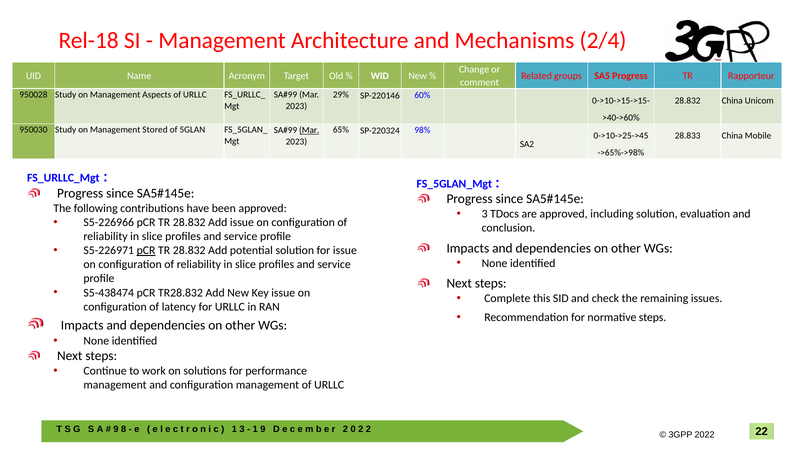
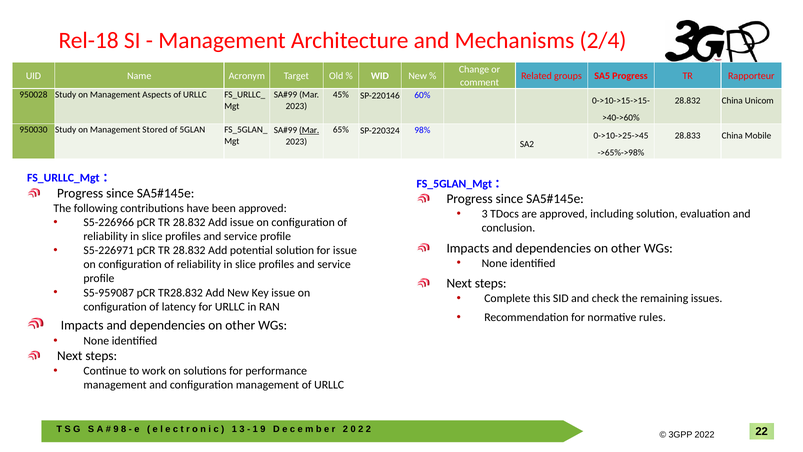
29%: 29% -> 45%
pCR at (146, 250) underline: present -> none
S5-438474: S5-438474 -> S5-959087
normative steps: steps -> rules
